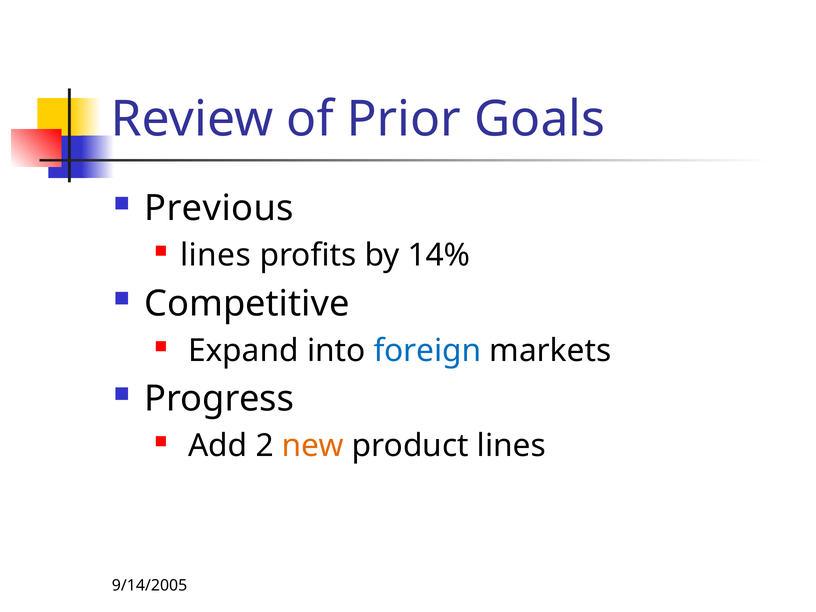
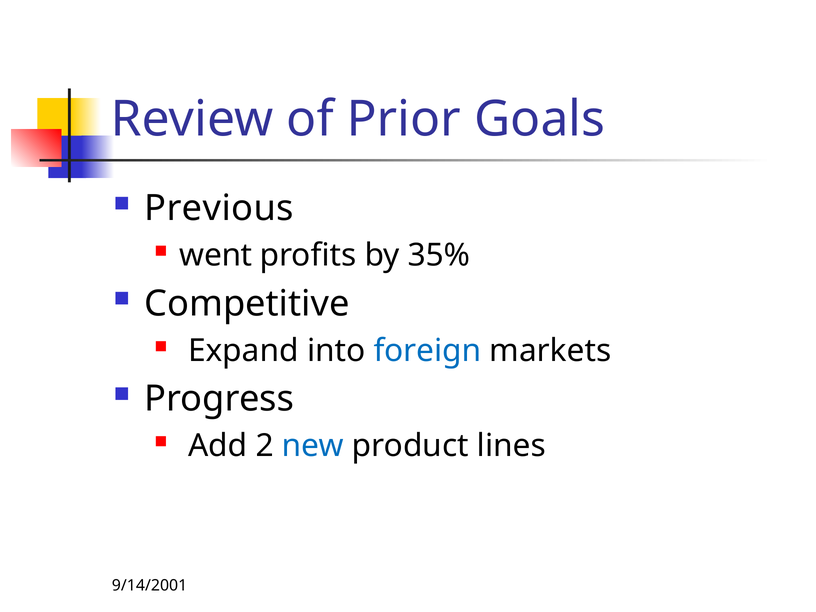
lines at (216, 255): lines -> went
14%: 14% -> 35%
new colour: orange -> blue
9/14/2005: 9/14/2005 -> 9/14/2001
